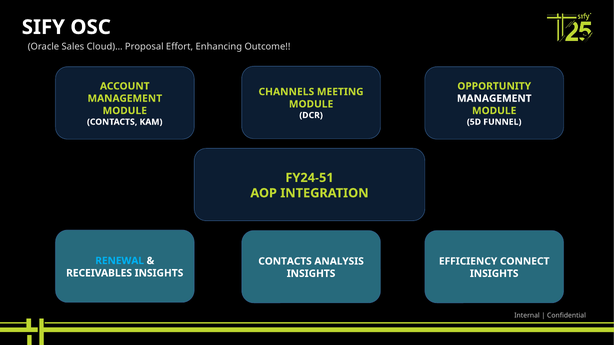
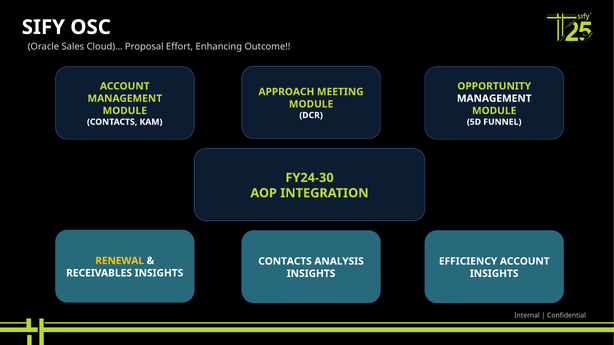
CHANNELS: CHANNELS -> APPROACH
FY24-51: FY24-51 -> FY24-30
RENEWAL colour: light blue -> yellow
EFFICIENCY CONNECT: CONNECT -> ACCOUNT
